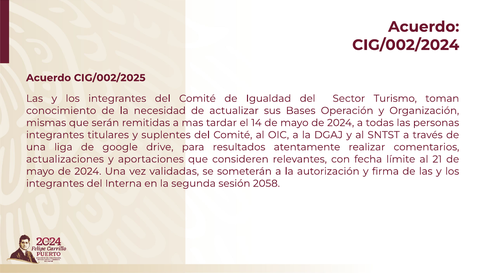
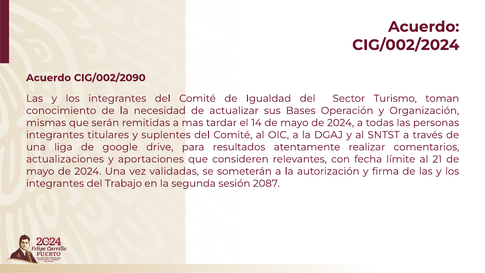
CIG/002/2025: CIG/002/2025 -> CIG/002/2090
Interna: Interna -> Trabajo
2058: 2058 -> 2087
